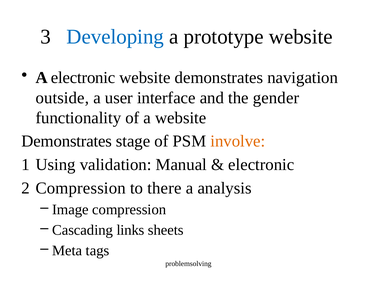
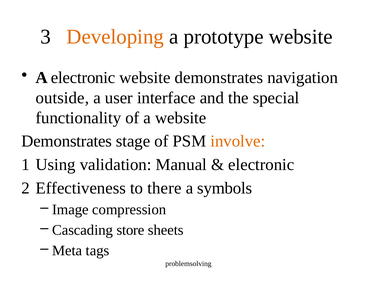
Developing colour: blue -> orange
gender: gender -> special
2 Compression: Compression -> Effectiveness
analysis: analysis -> symbols
links: links -> store
